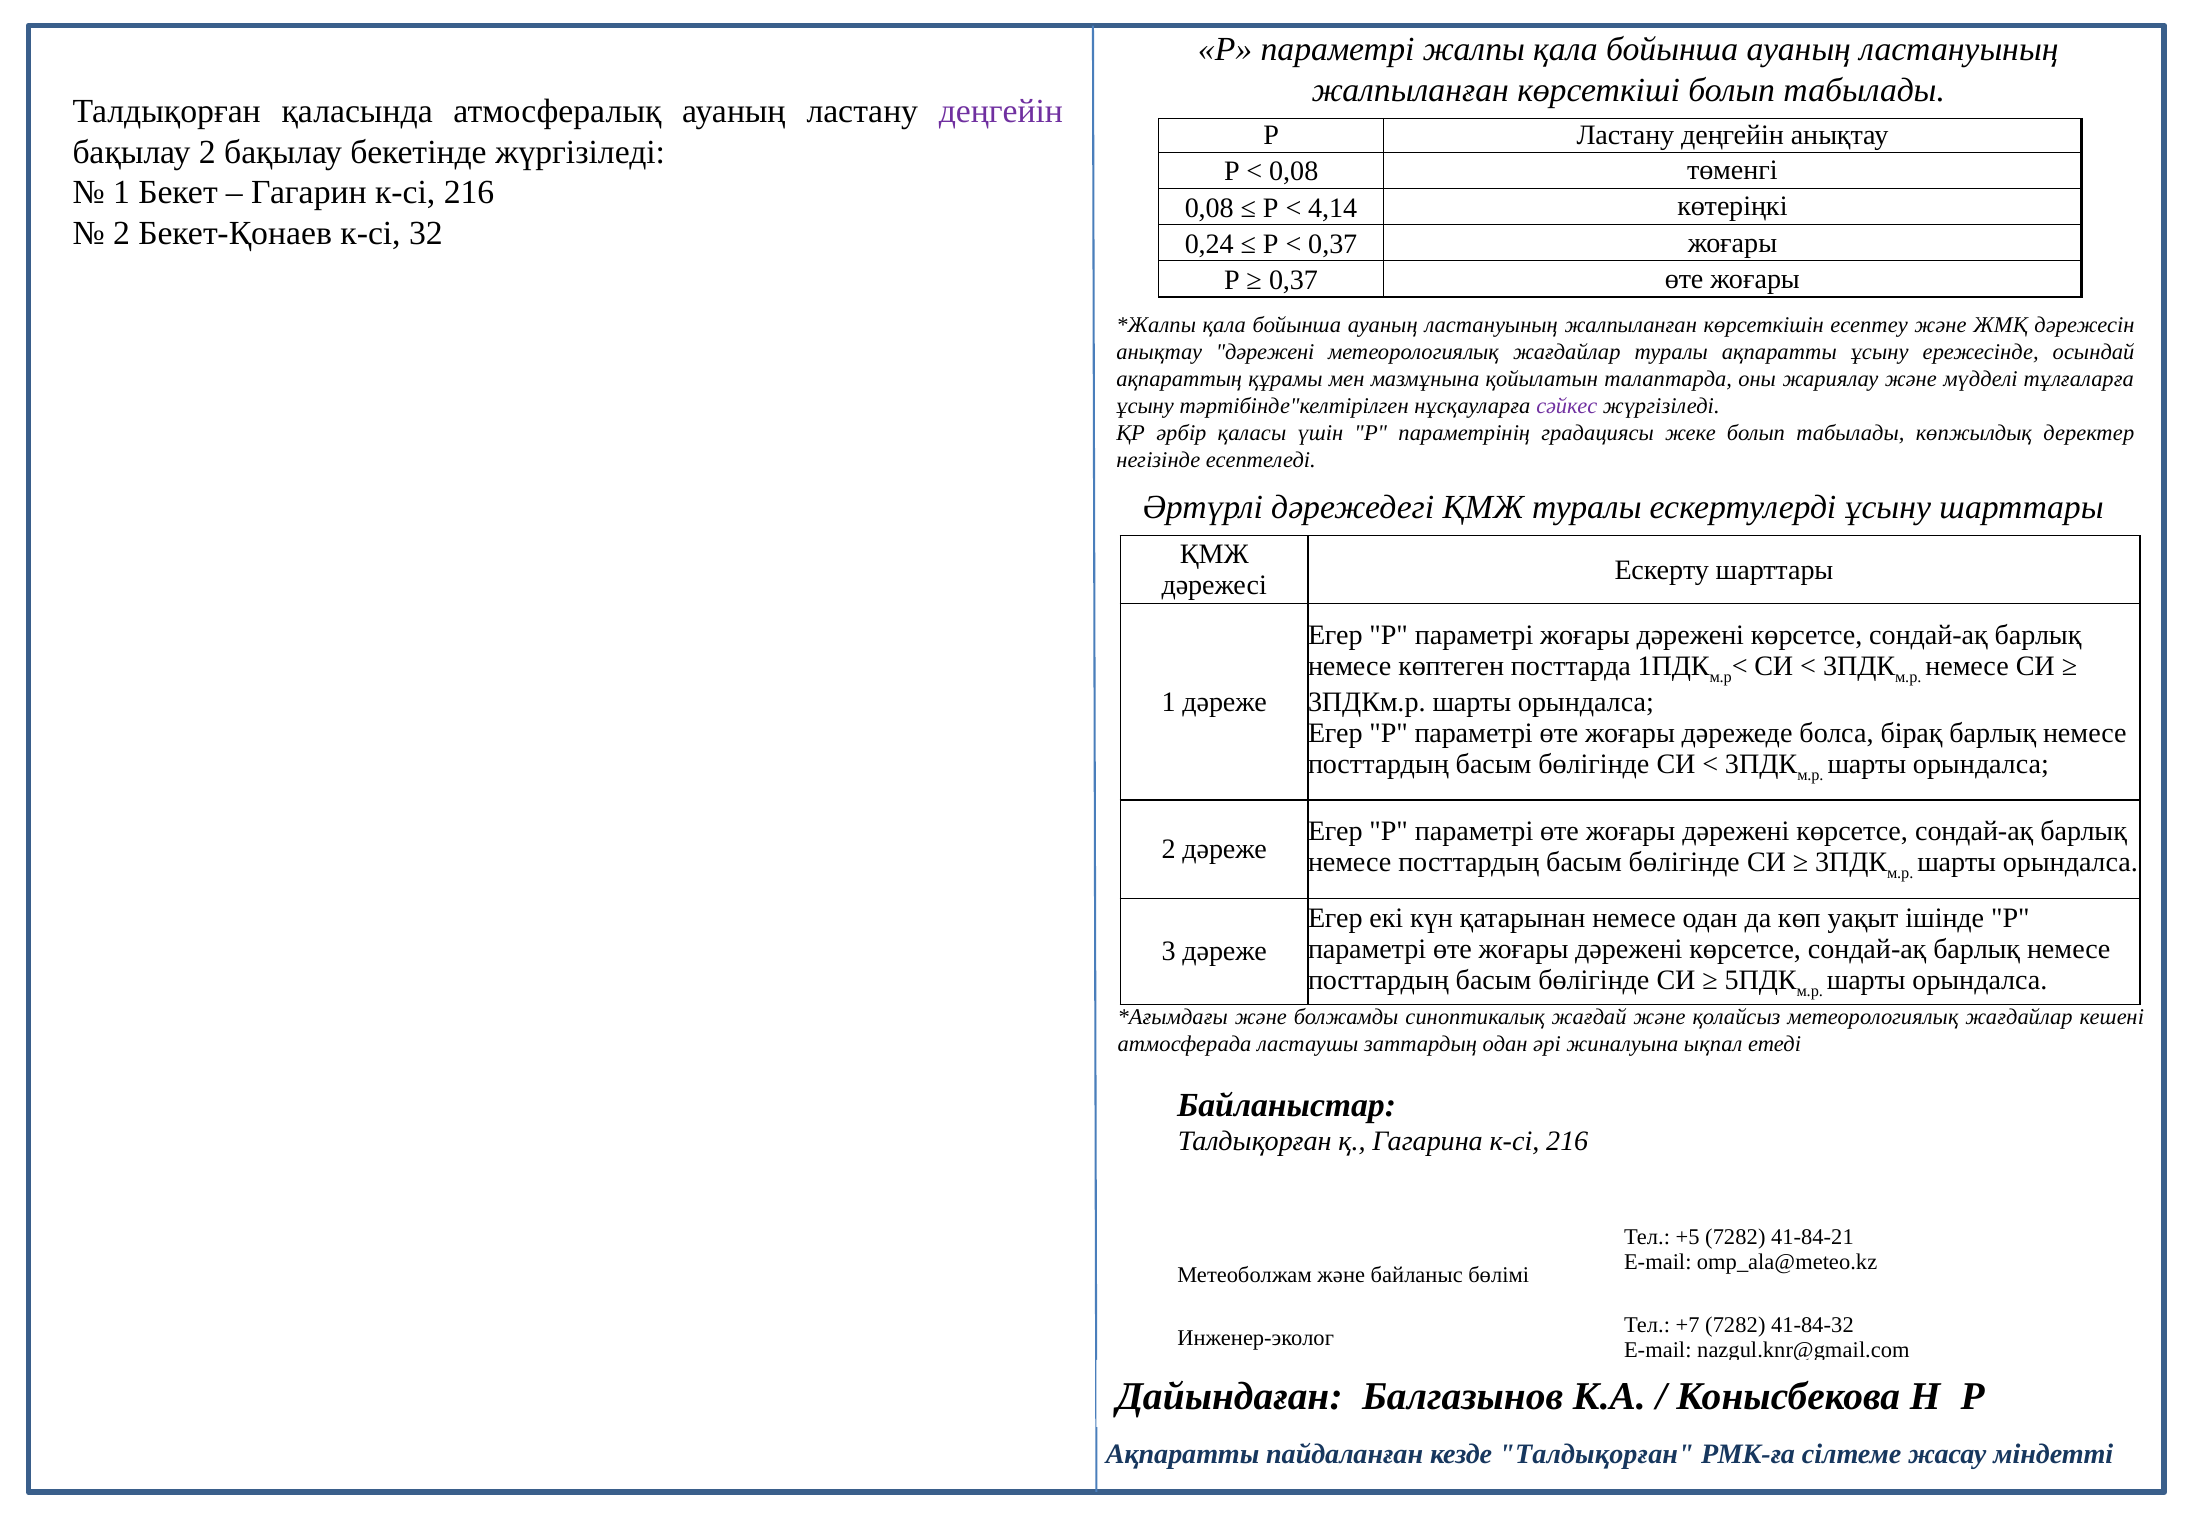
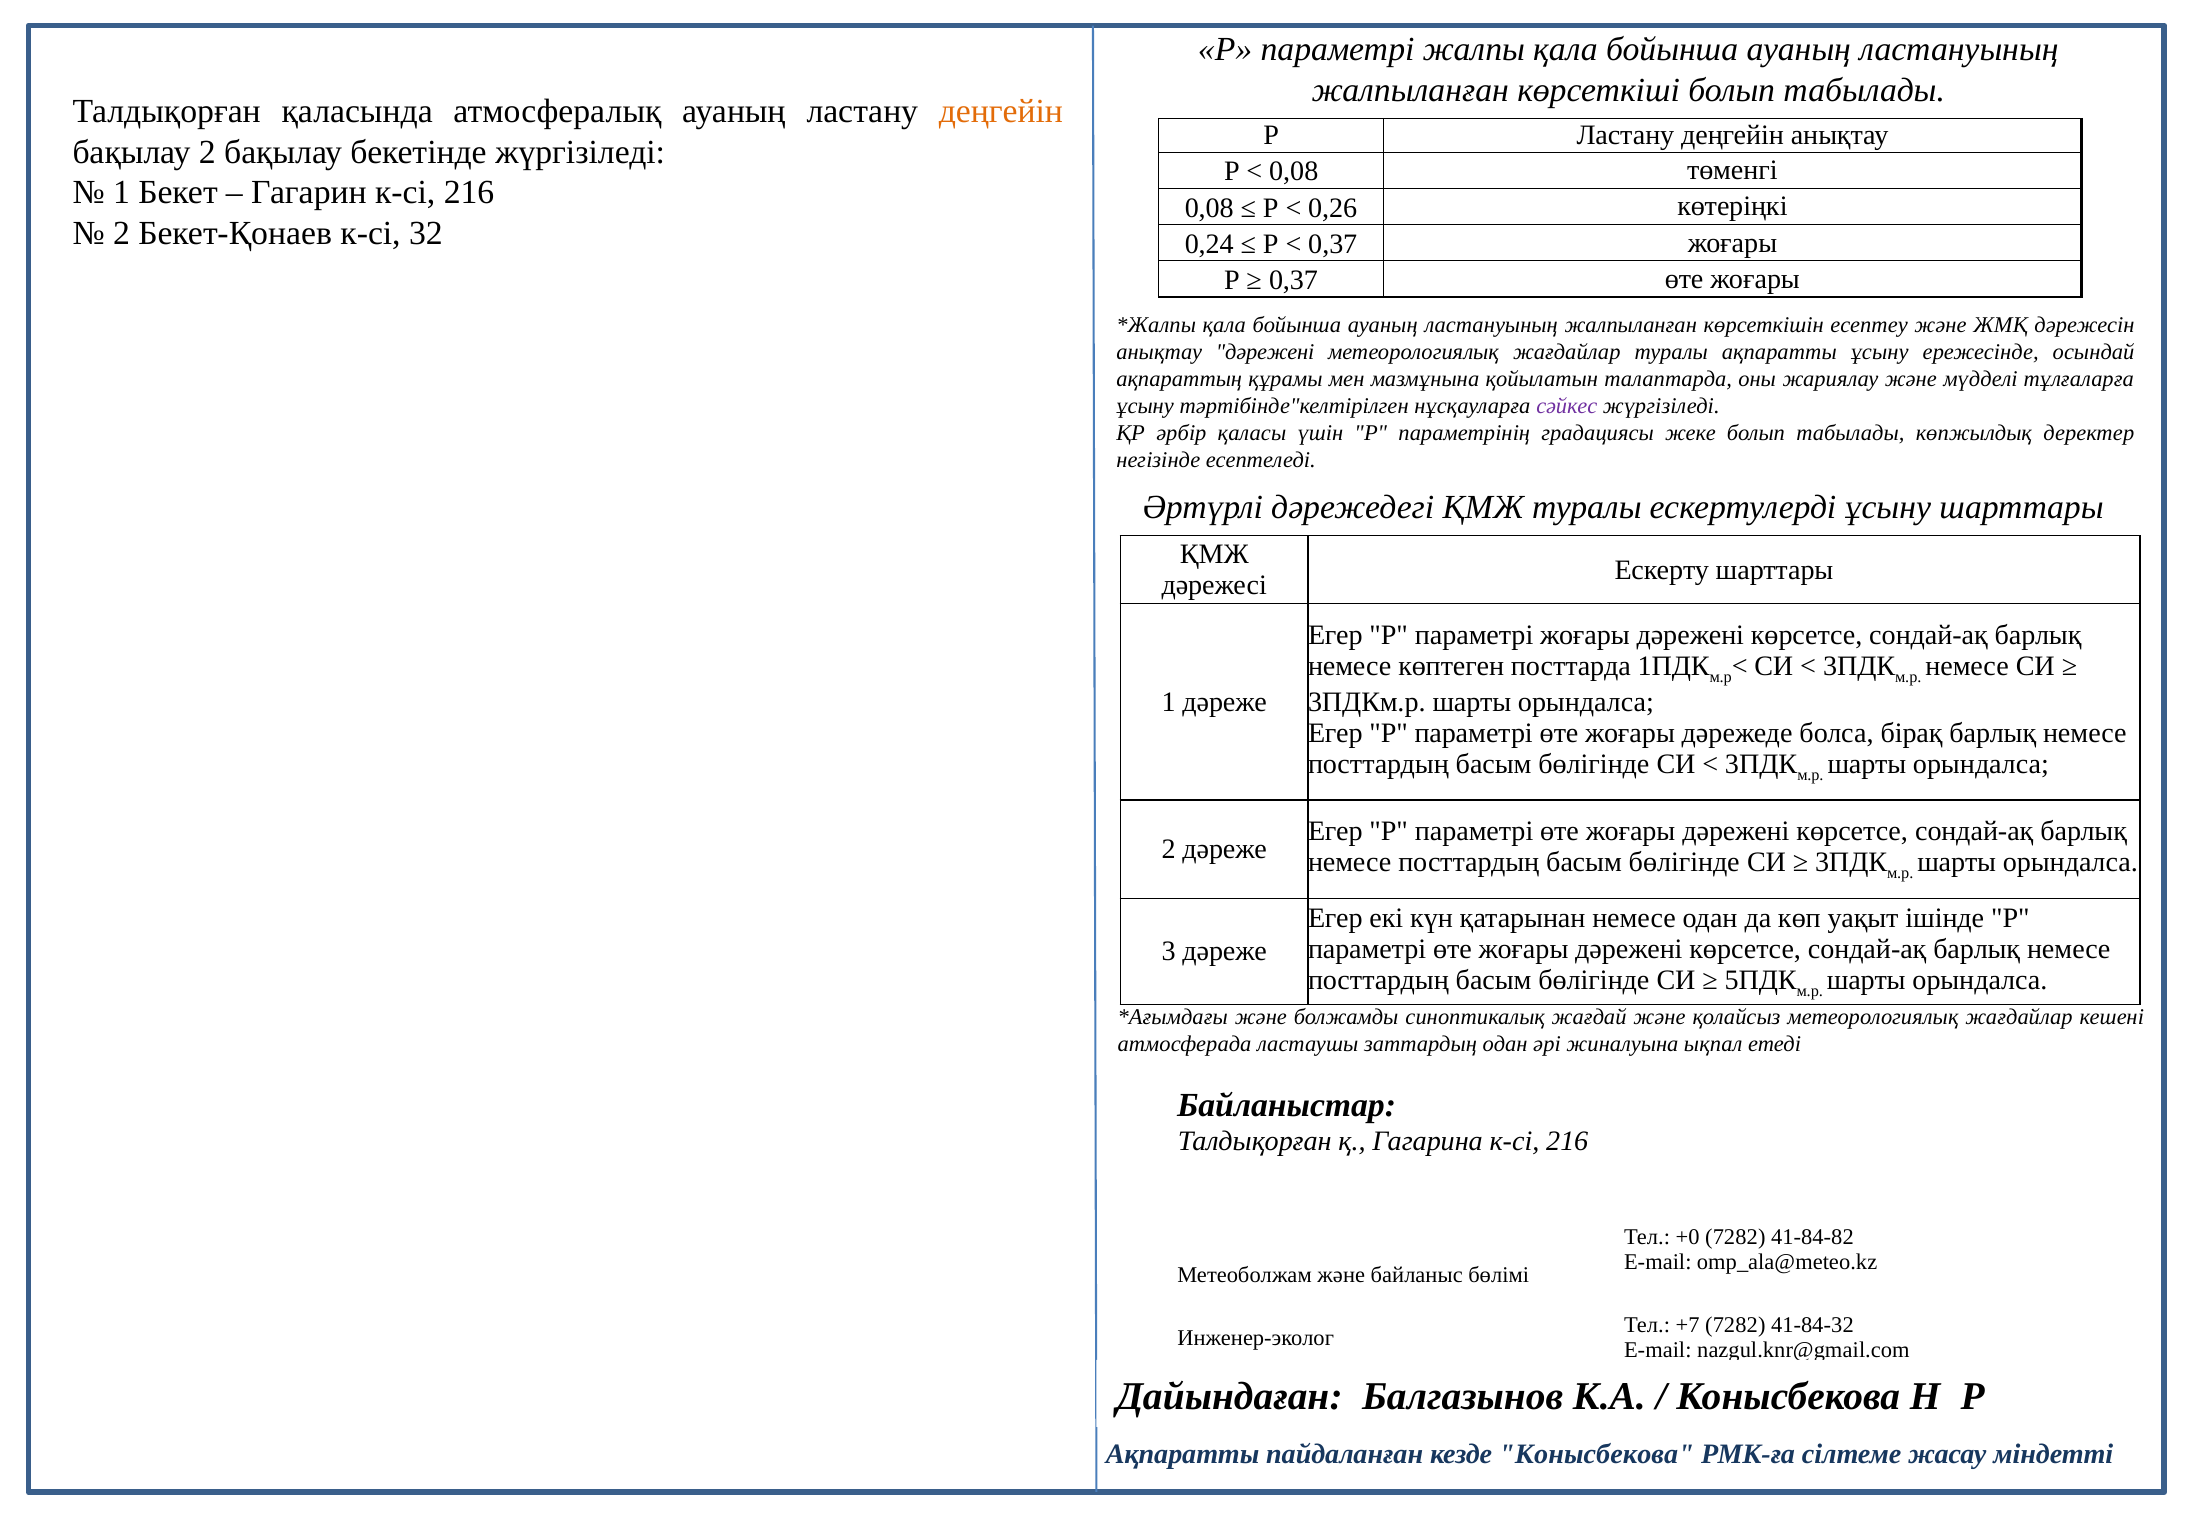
деңгейін at (1001, 112) colour: purple -> orange
4,14: 4,14 -> 0,26
+5: +5 -> +0
41-84-21: 41-84-21 -> 41-84-82
кезде Талдықорған: Талдықорған -> Конысбекова
